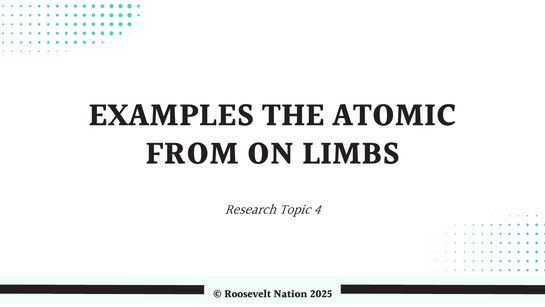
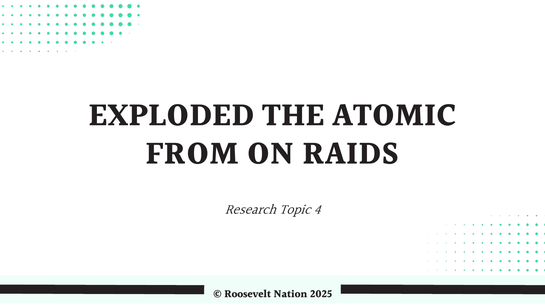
EXAMPLES: EXAMPLES -> EXPLODED
LIMBS: LIMBS -> RAIDS
